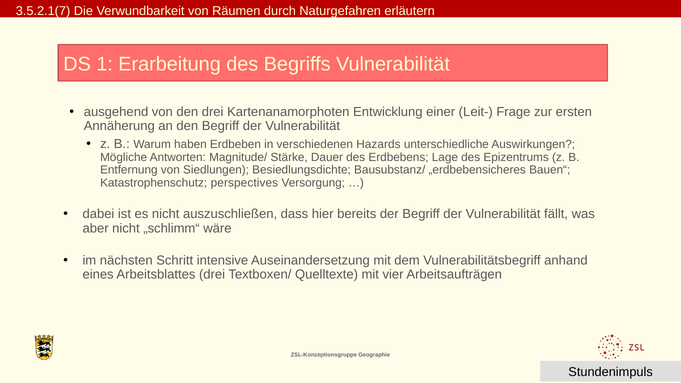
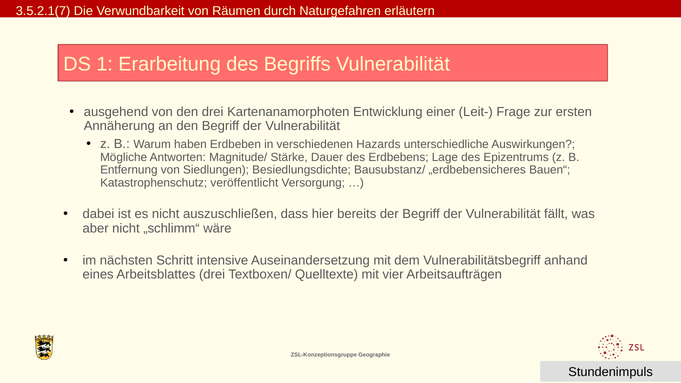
perspectives: perspectives -> veröffentlicht
